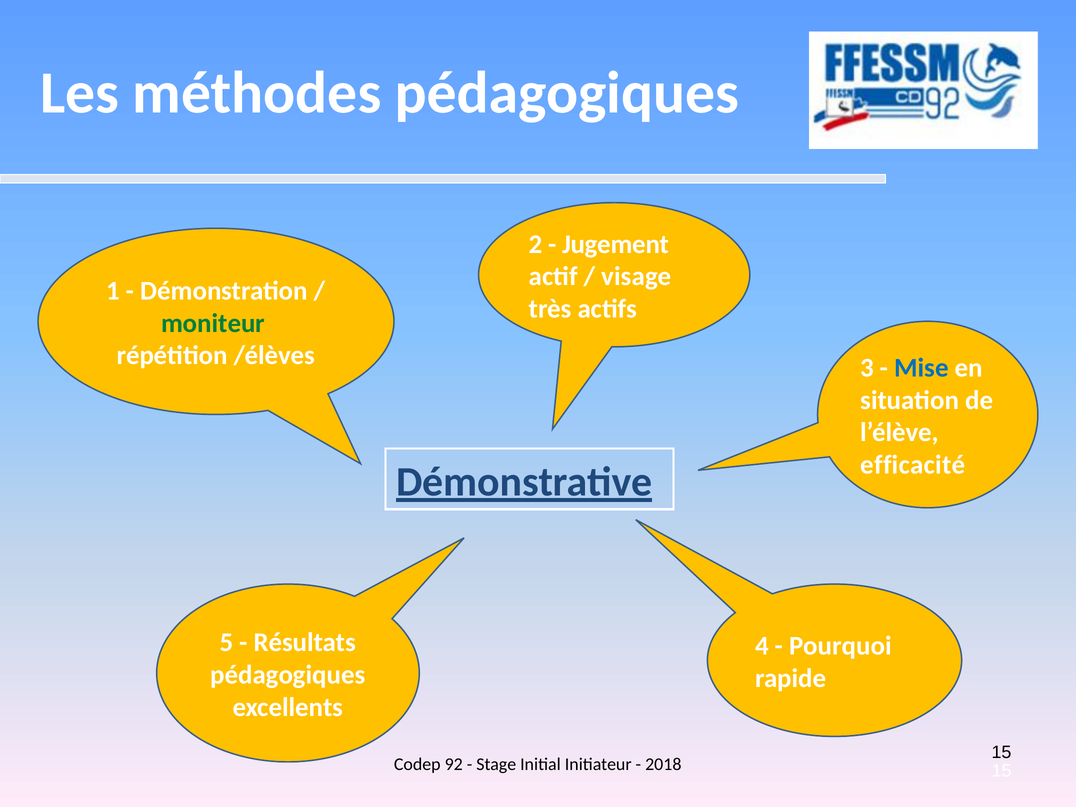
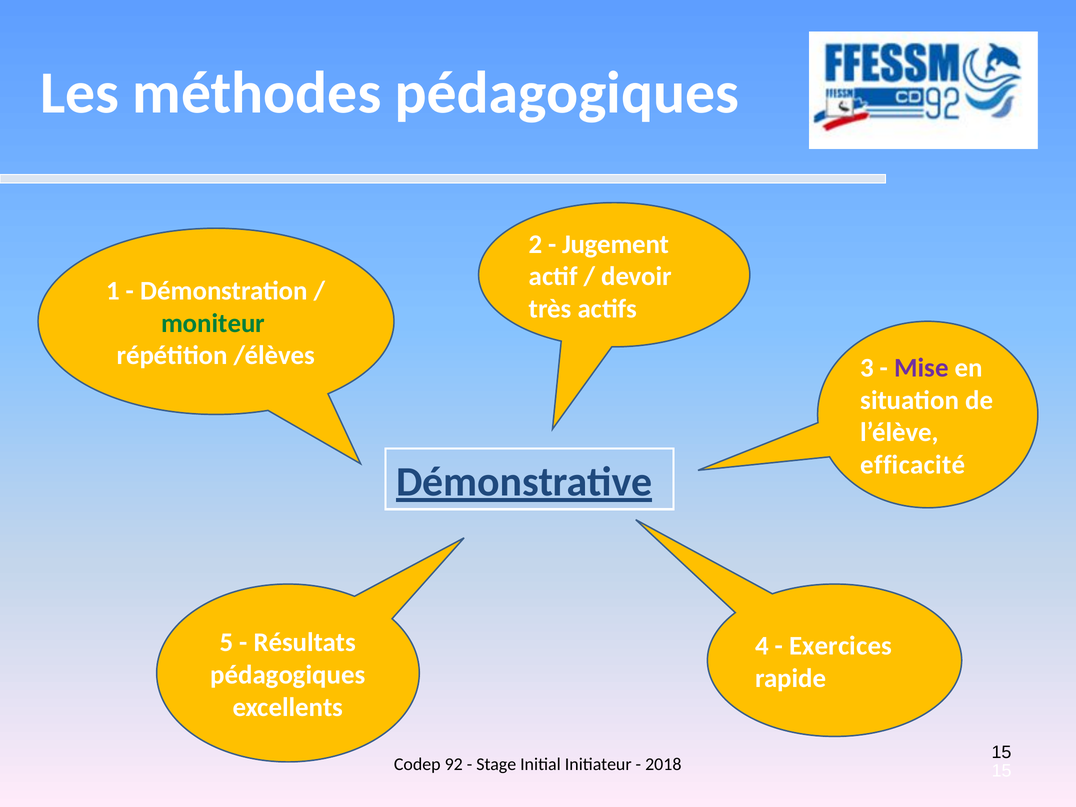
visage: visage -> devoir
Mise colour: blue -> purple
Pourquoi: Pourquoi -> Exercices
